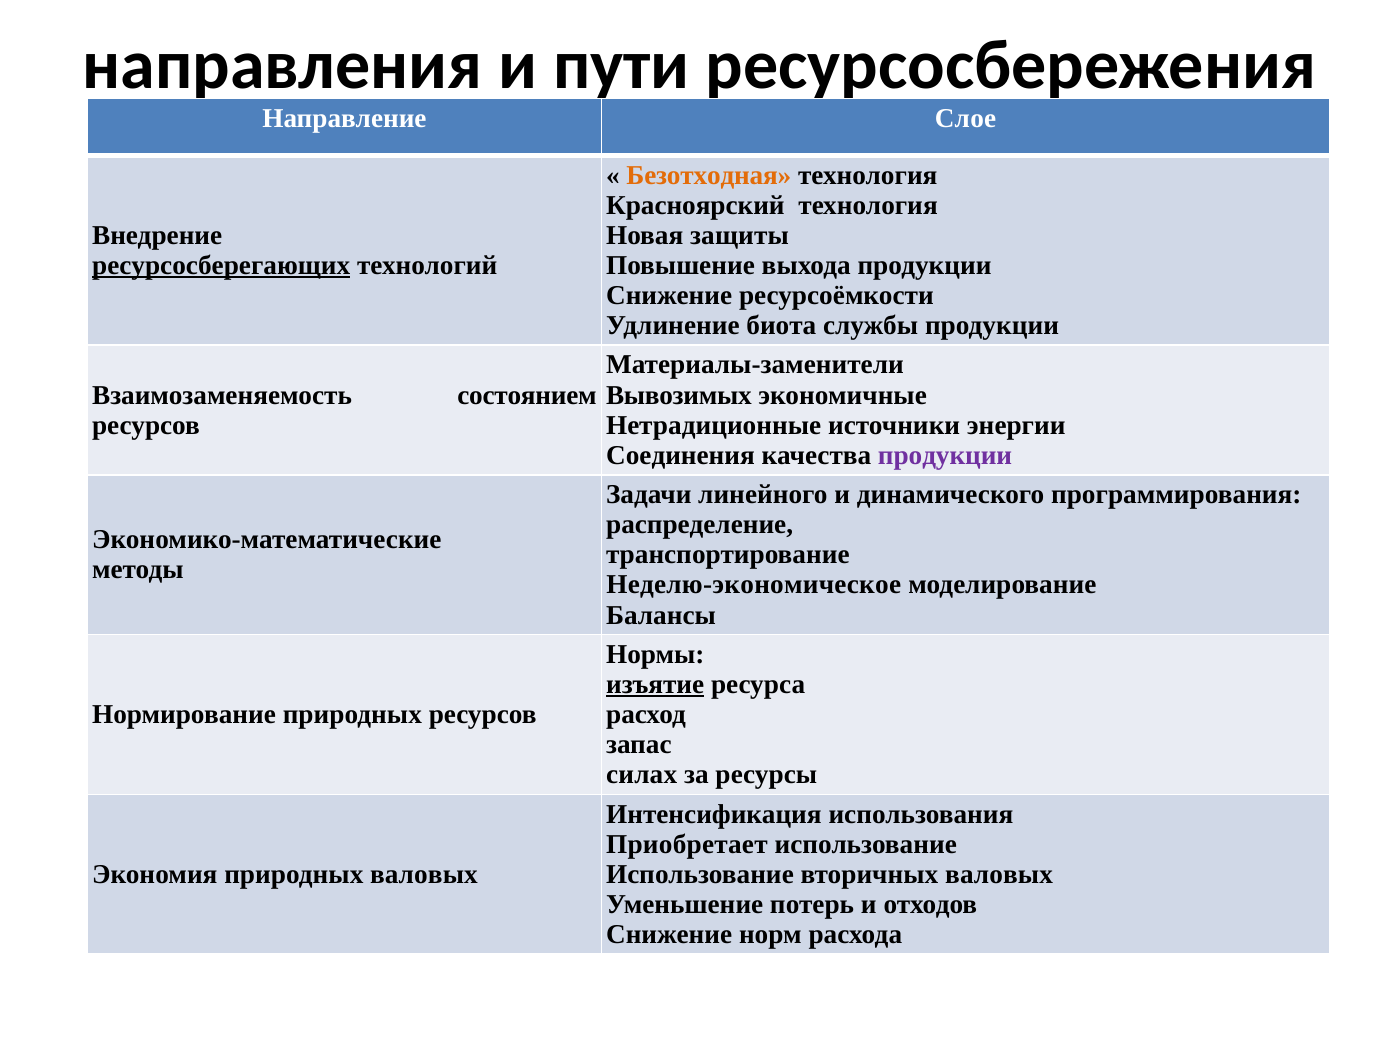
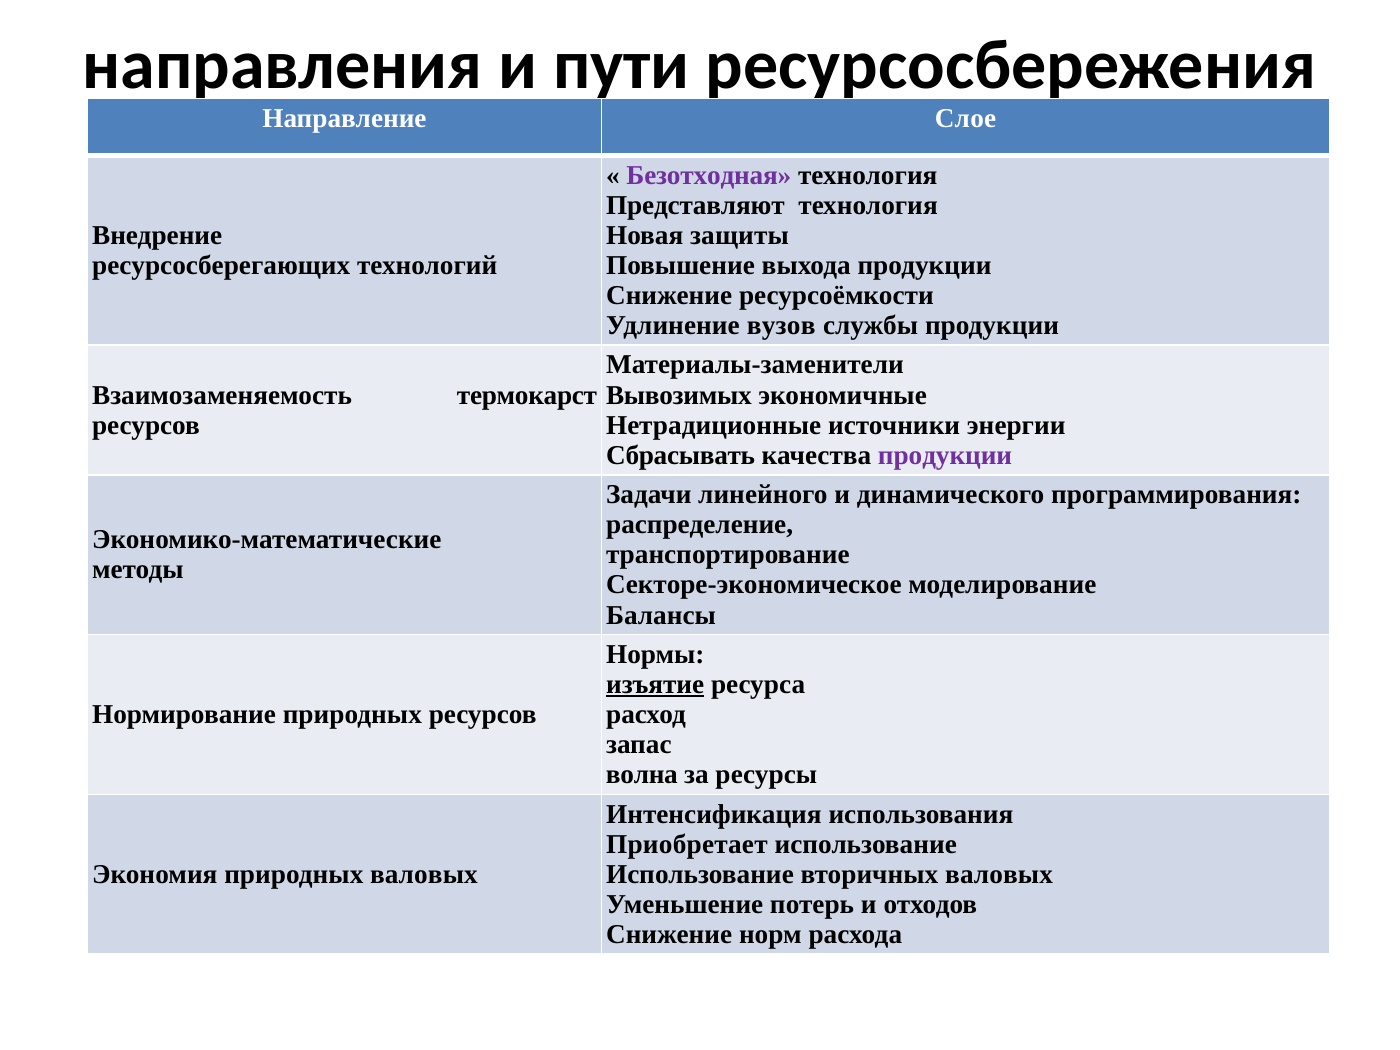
Безотходная colour: orange -> purple
Красноярский: Красноярский -> Представляют
ресурсосберегающих underline: present -> none
биота: биота -> вузов
состоянием: состоянием -> термокарст
Соединения: Соединения -> Сбрасывать
Неделю-экономическое: Неделю-экономическое -> Секторе-экономическое
силах: силах -> волна
